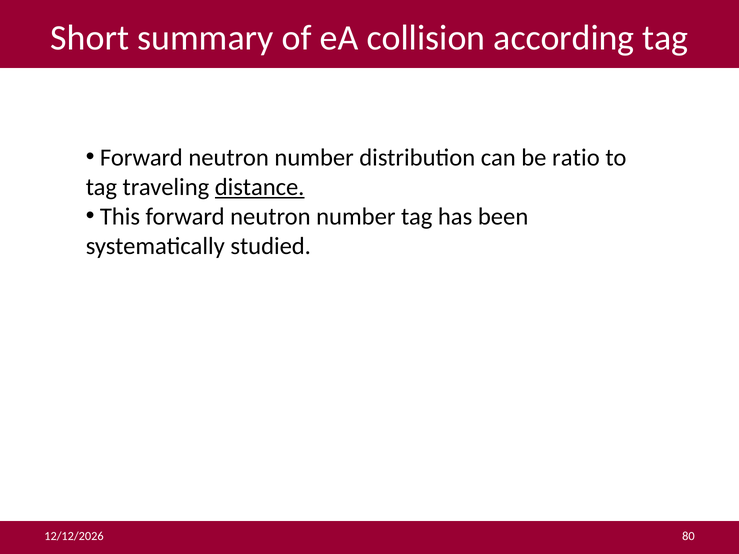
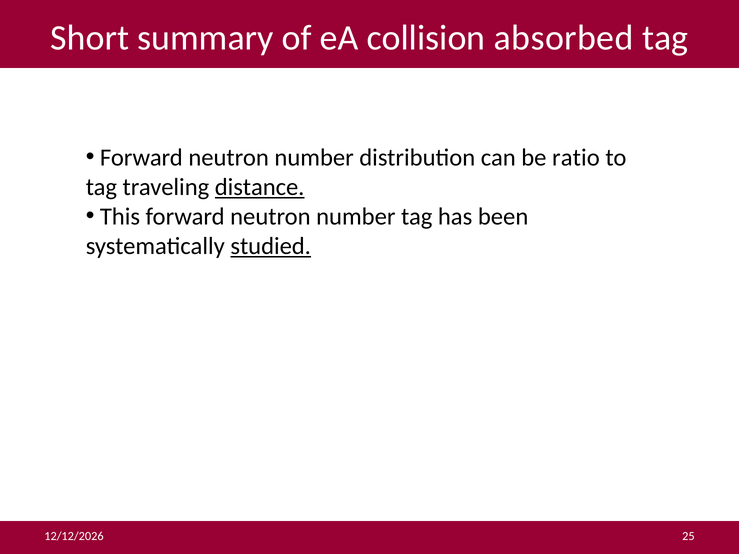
according: according -> absorbed
studied underline: none -> present
80: 80 -> 25
